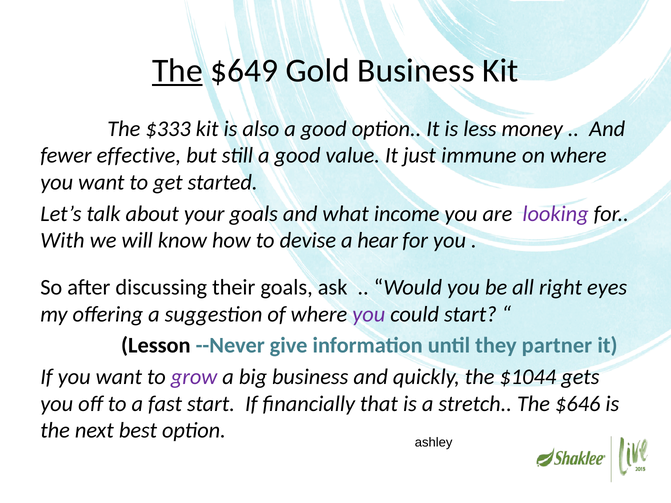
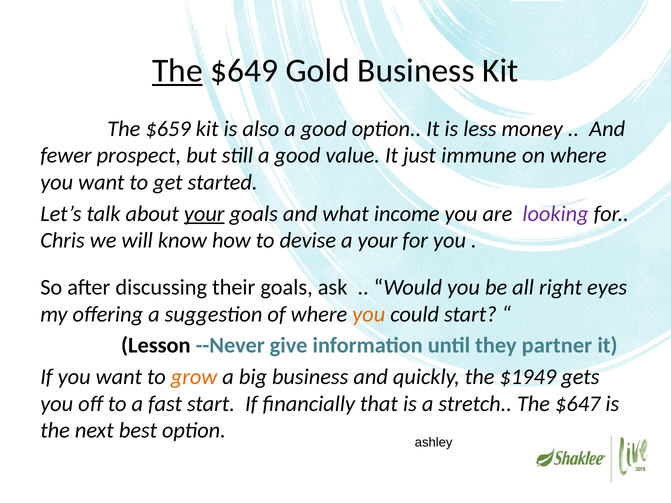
$333: $333 -> $659
effective: effective -> prospect
your at (204, 214) underline: none -> present
With: With -> Chris
a hear: hear -> your
you at (369, 314) colour: purple -> orange
grow colour: purple -> orange
$1044: $1044 -> $1949
$646: $646 -> $647
